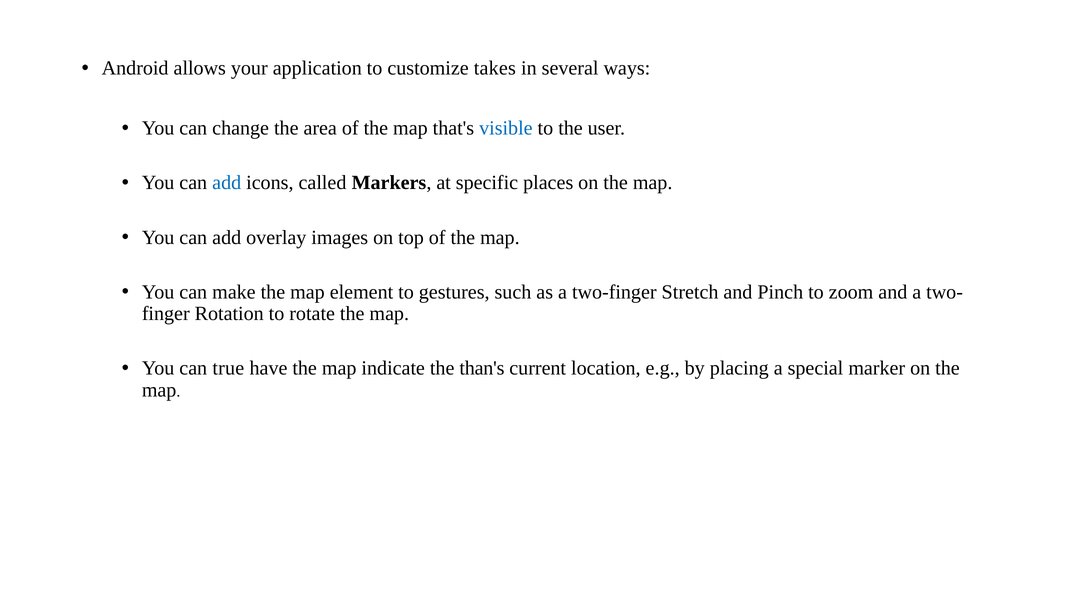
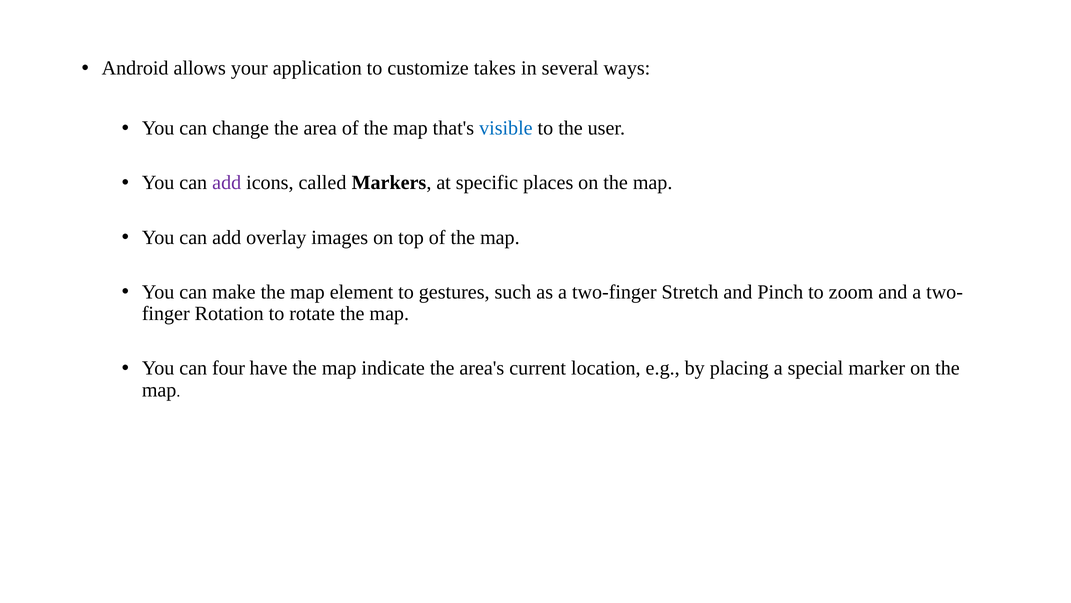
add at (227, 183) colour: blue -> purple
true: true -> four
than's: than's -> area's
